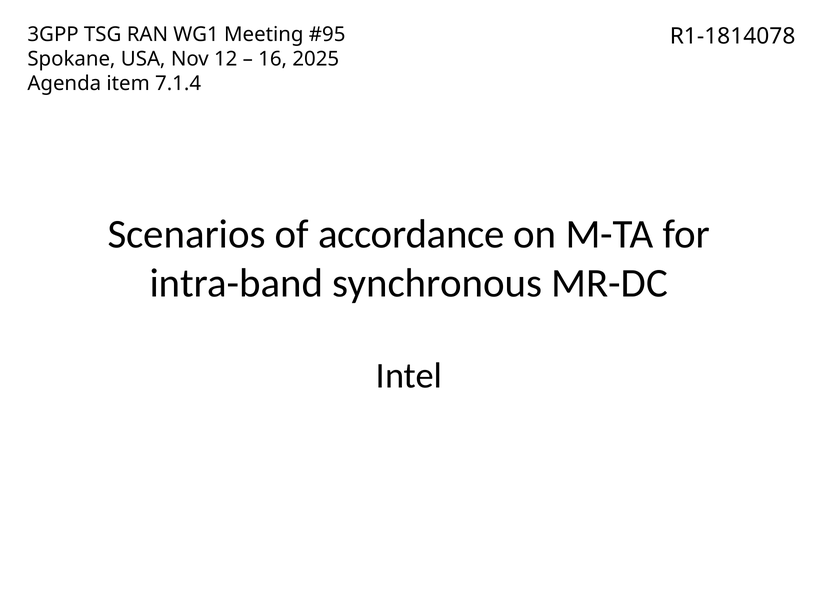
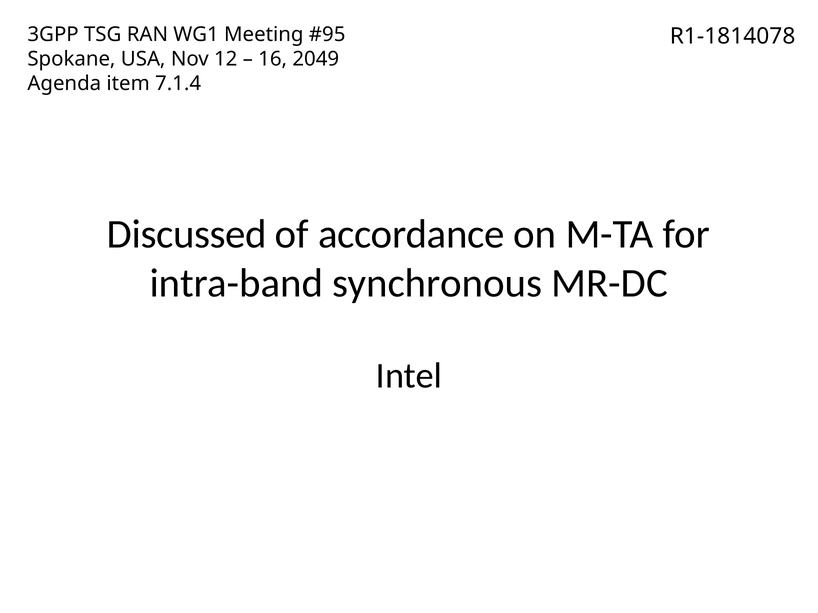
2025: 2025 -> 2049
Scenarios: Scenarios -> Discussed
